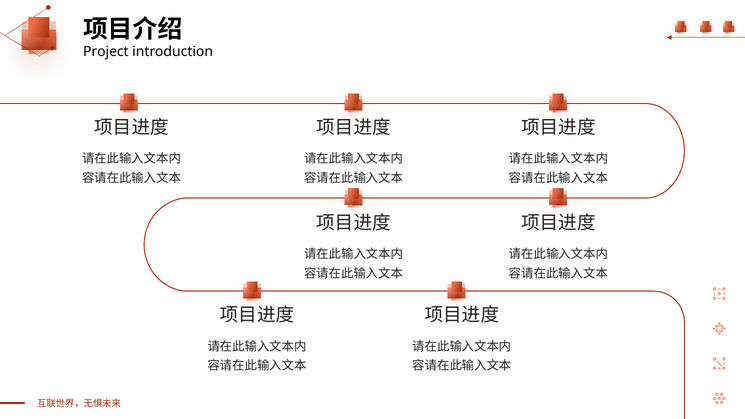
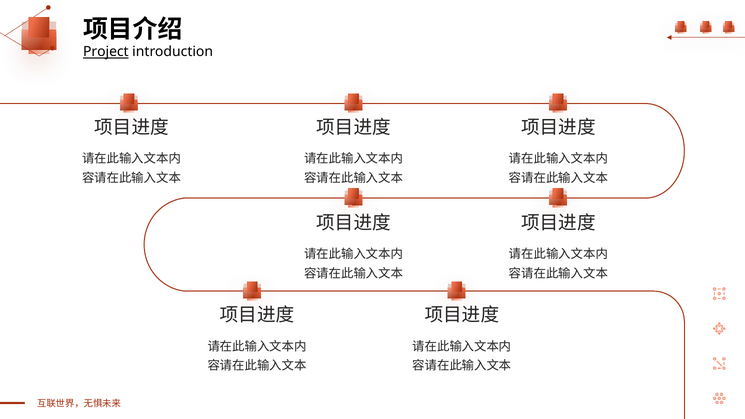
Project underline: none -> present
